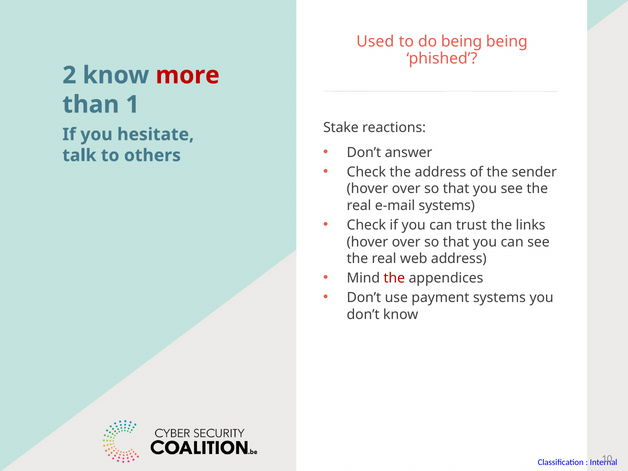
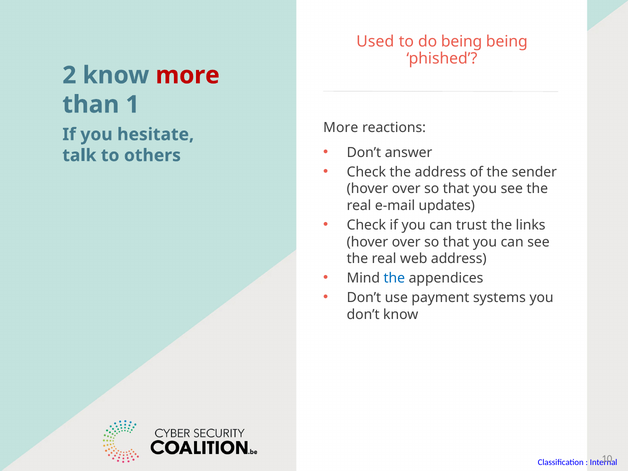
Stake at (341, 128): Stake -> More
e-mail systems: systems -> updates
the at (394, 278) colour: red -> blue
